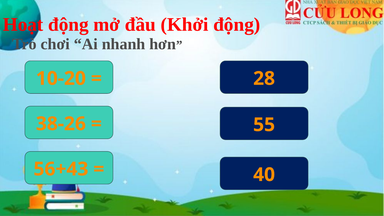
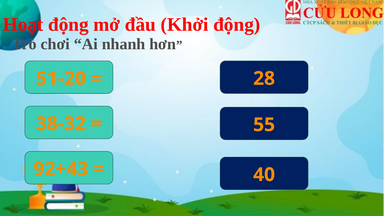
10-20: 10-20 -> 51-20
38-26: 38-26 -> 38-32
56+43: 56+43 -> 92+43
